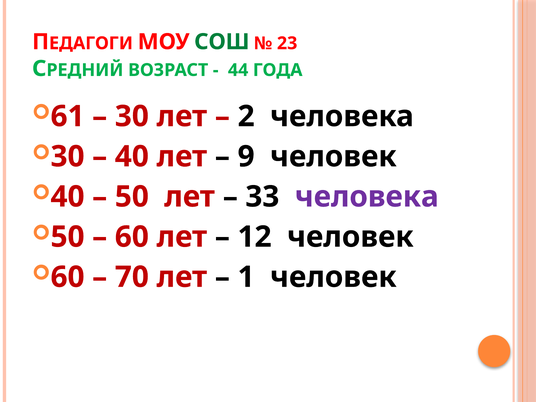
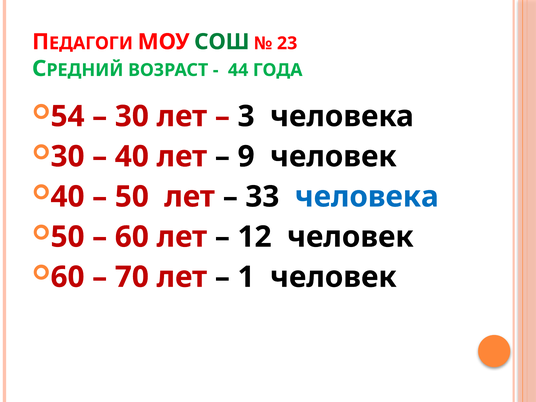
61: 61 -> 54
2: 2 -> 3
человека at (367, 197) colour: purple -> blue
